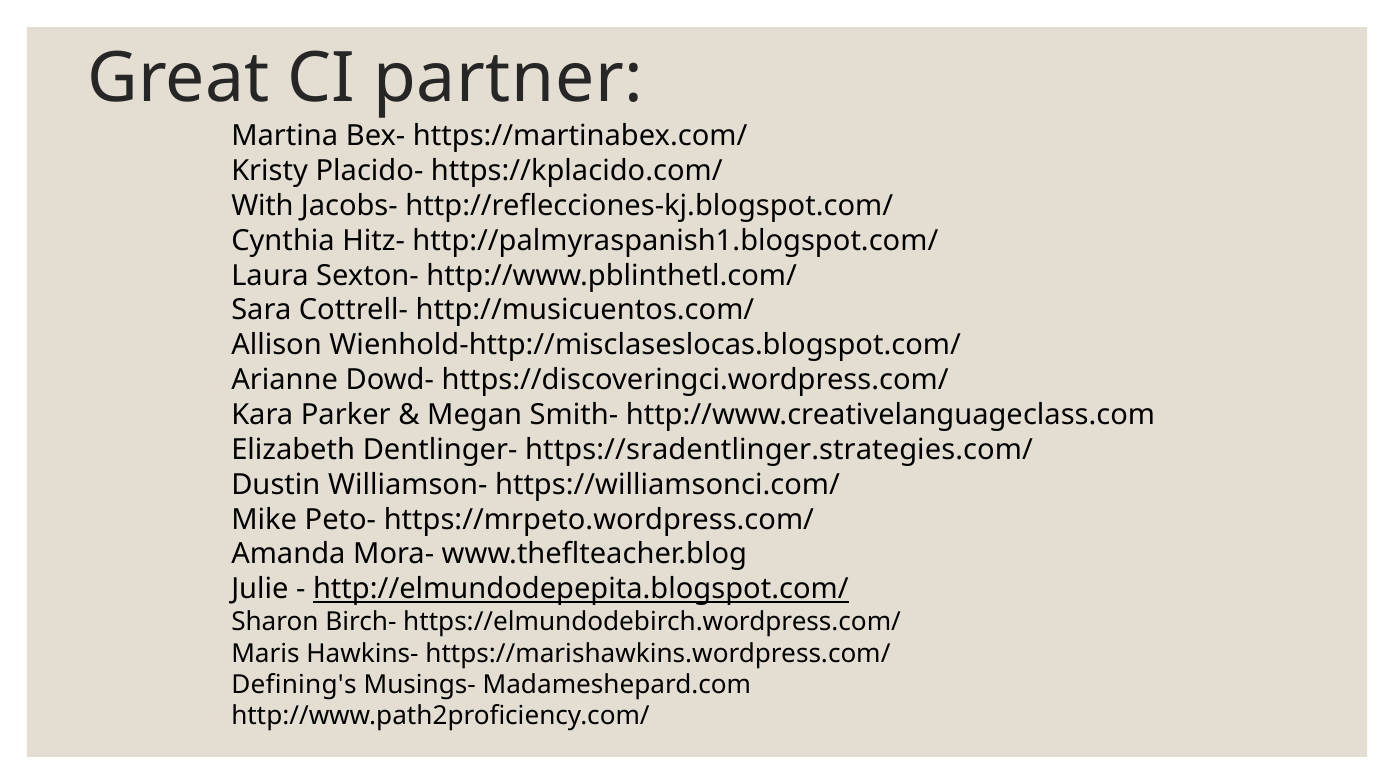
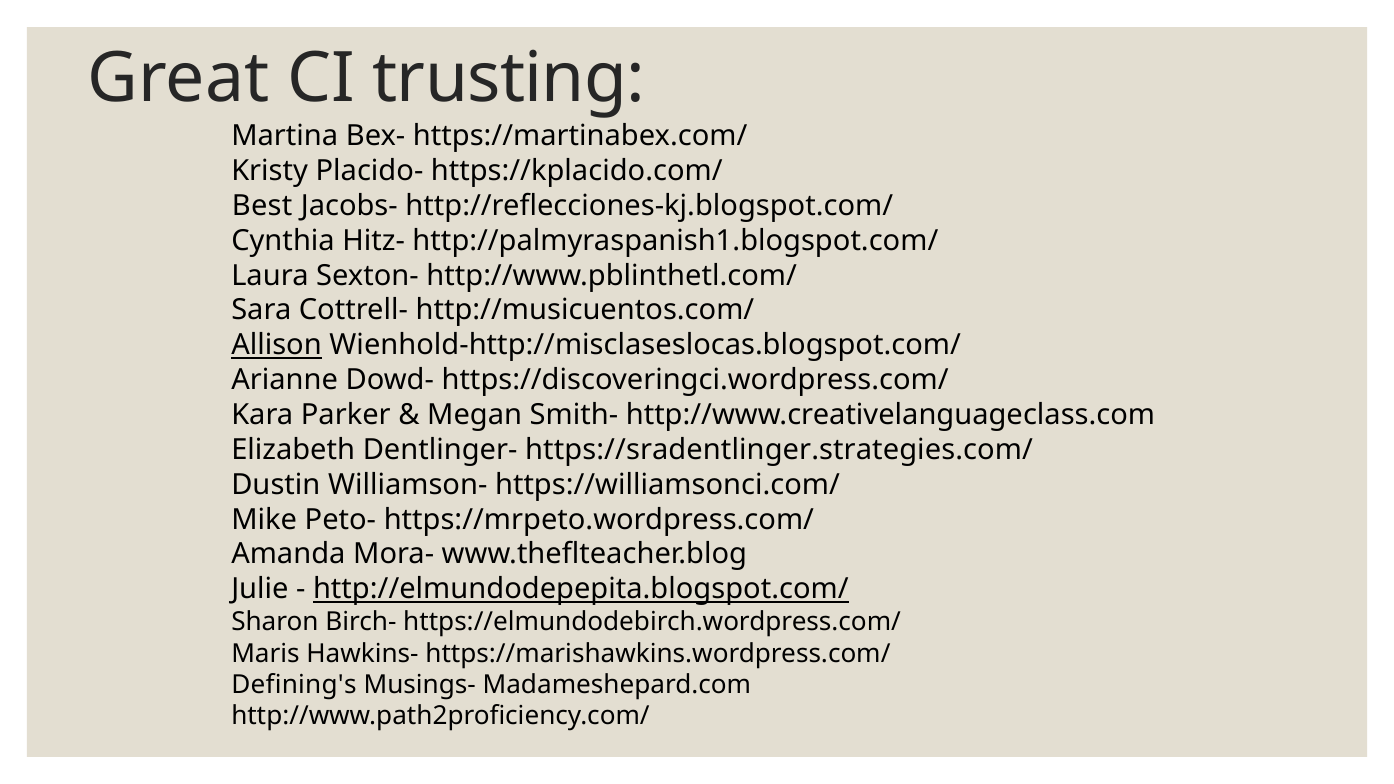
partner: partner -> trusting
With: With -> Best
Allison underline: none -> present
